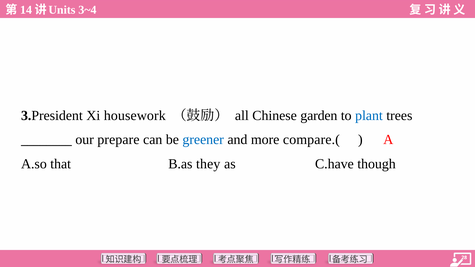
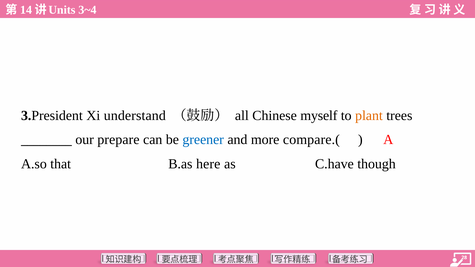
housework: housework -> understand
garden: garden -> myself
plant colour: blue -> orange
they: they -> here
